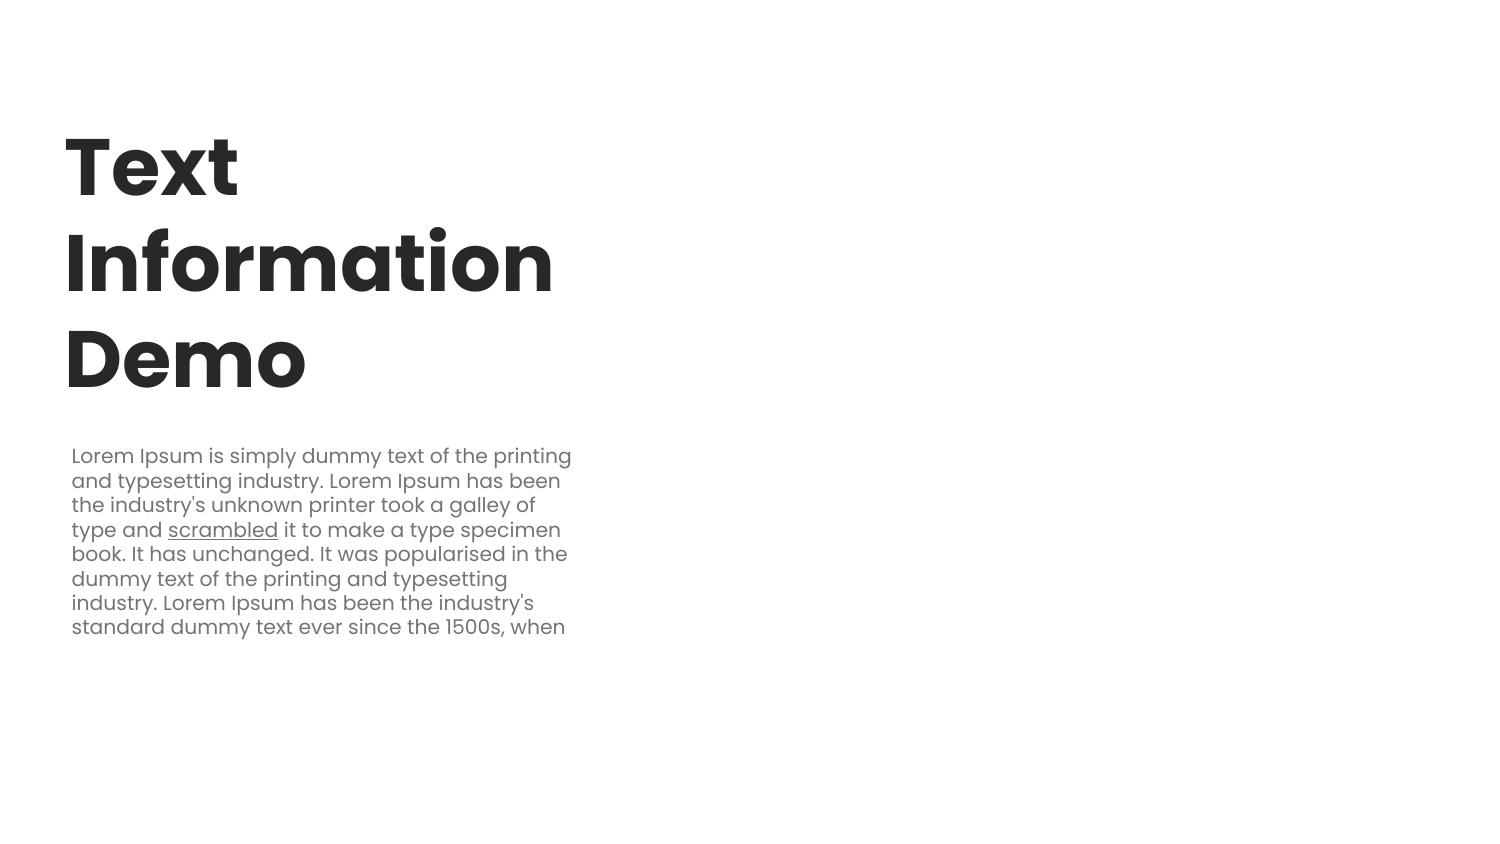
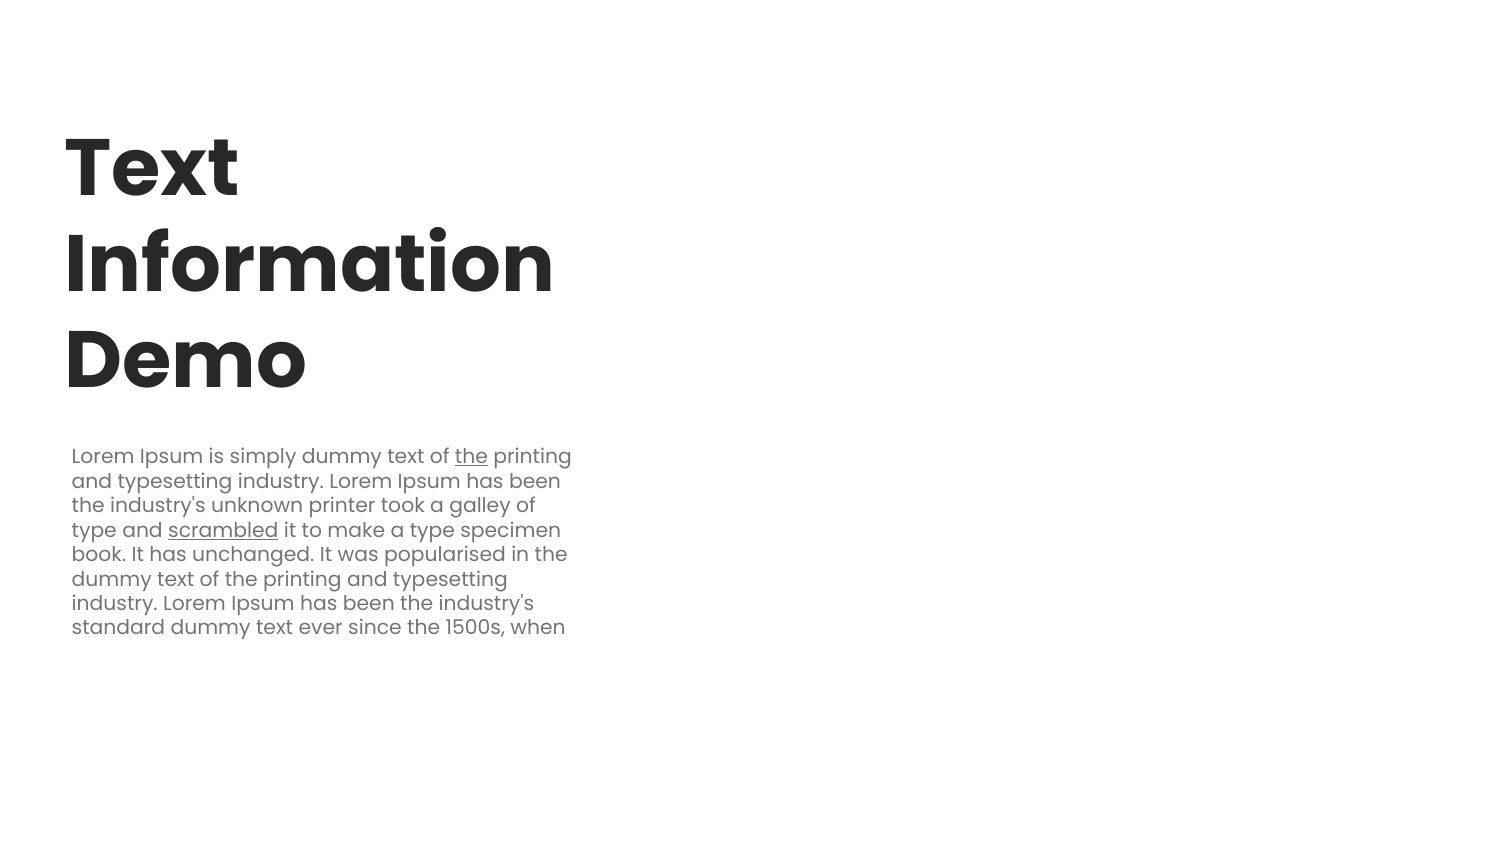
the at (471, 457) underline: none -> present
